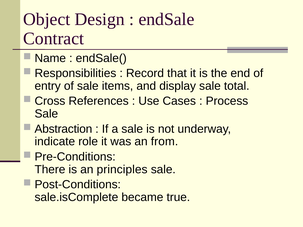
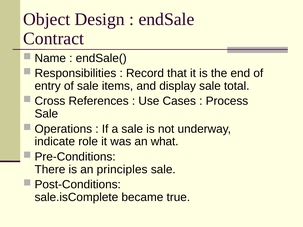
Abstraction: Abstraction -> Operations
from: from -> what
